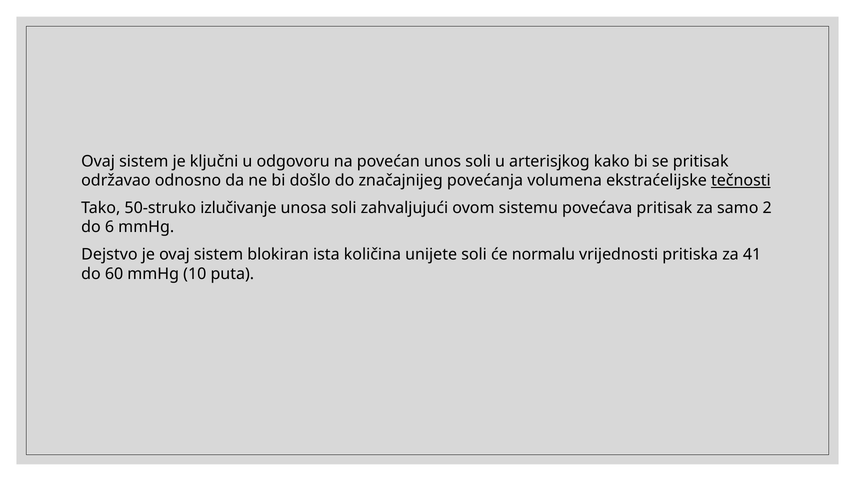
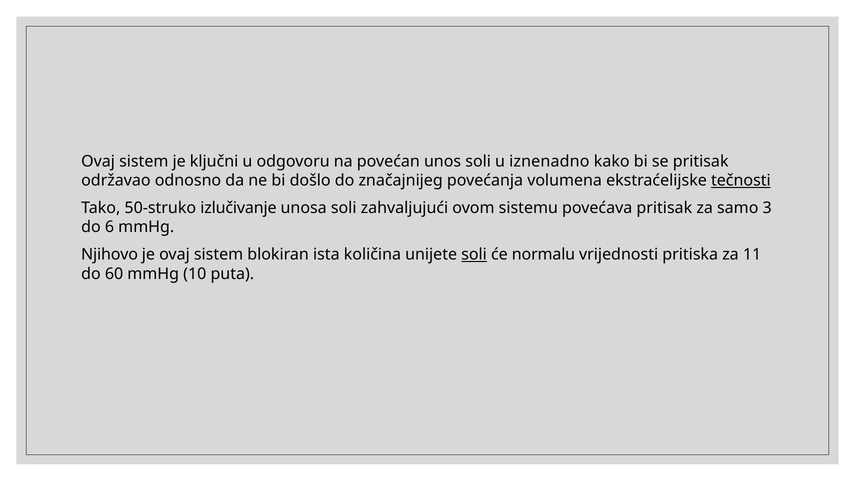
arterisjkog: arterisjkog -> iznenadno
2: 2 -> 3
Dejstvo: Dejstvo -> Njihovo
soli at (474, 254) underline: none -> present
41: 41 -> 11
